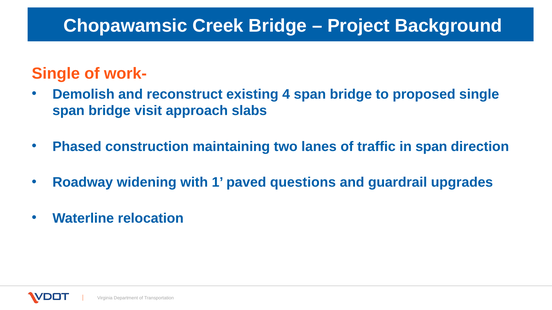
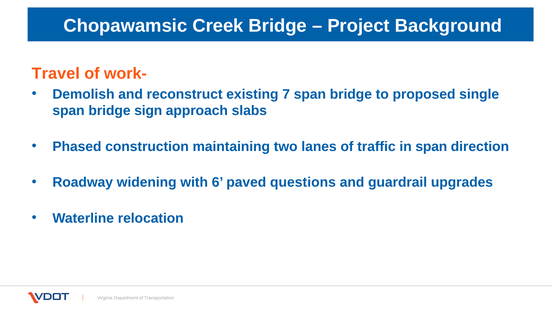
Single at (56, 74): Single -> Travel
4: 4 -> 7
visit: visit -> sign
1: 1 -> 6
